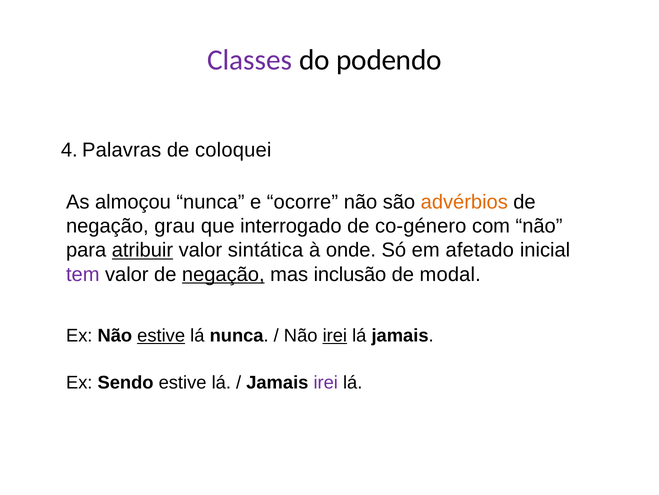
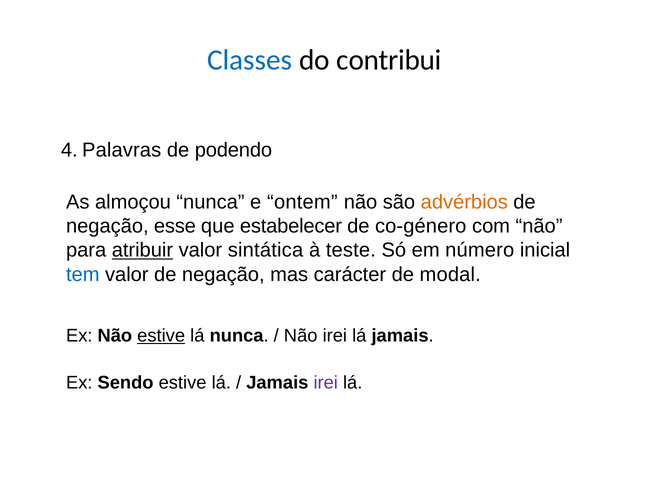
Classes colour: purple -> blue
podendo: podendo -> contribui
coloquei: coloquei -> podendo
ocorre: ocorre -> ontem
grau: grau -> esse
interrogado: interrogado -> estabelecer
onde: onde -> teste
afetado: afetado -> número
tem colour: purple -> blue
negação at (223, 274) underline: present -> none
inclusão: inclusão -> carácter
irei at (335, 335) underline: present -> none
